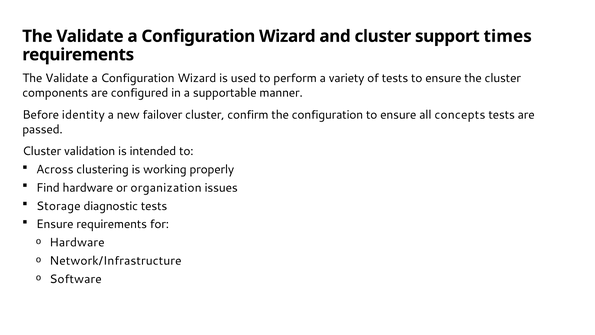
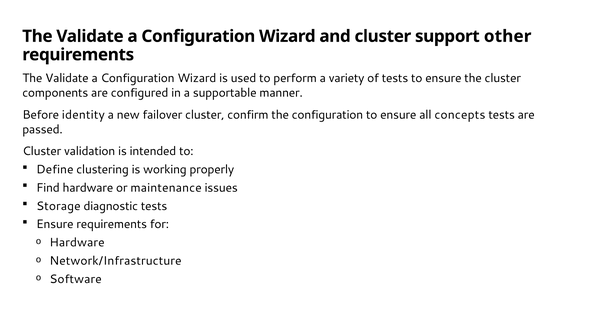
times: times -> other
Across: Across -> Define
organization: organization -> maintenance
